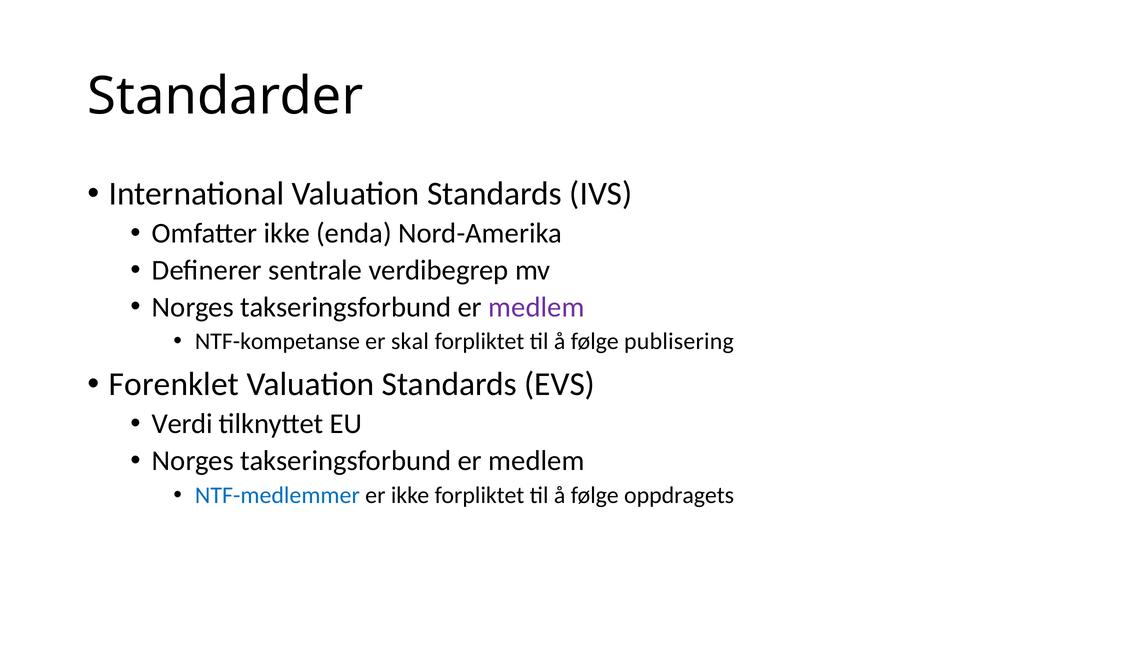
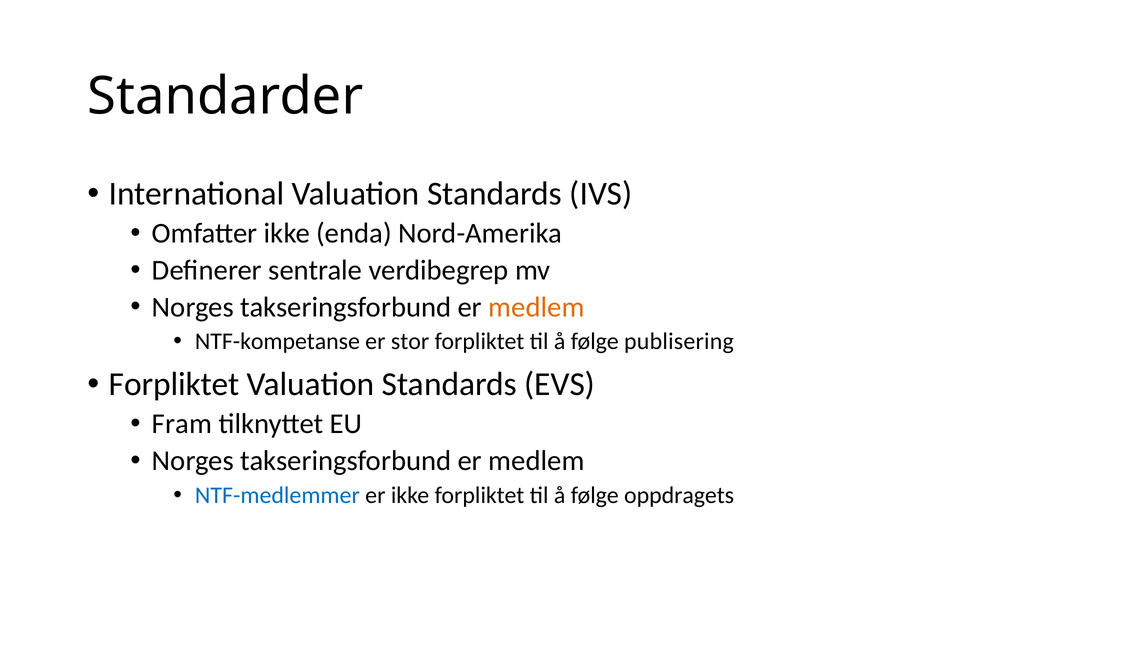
medlem at (536, 307) colour: purple -> orange
skal: skal -> stor
Forenklet at (174, 384): Forenklet -> Forpliktet
Verdi: Verdi -> Fram
